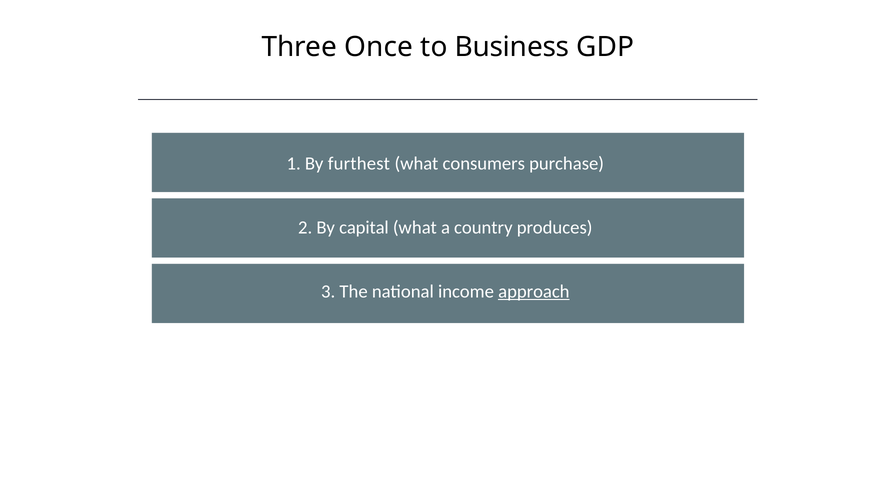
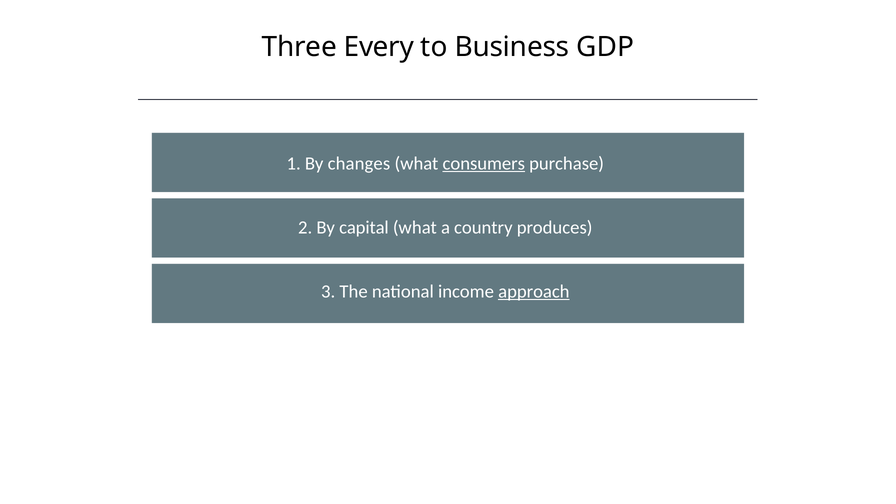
Once: Once -> Every
furthest: furthest -> changes
consumers underline: none -> present
